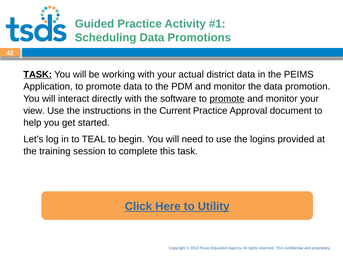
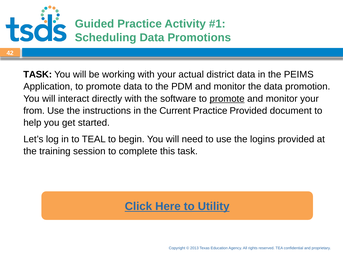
TASK at (38, 74) underline: present -> none
view: view -> from
Practice Approval: Approval -> Provided
